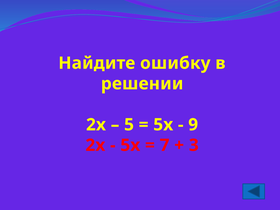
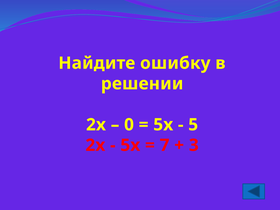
5: 5 -> 0
9: 9 -> 5
